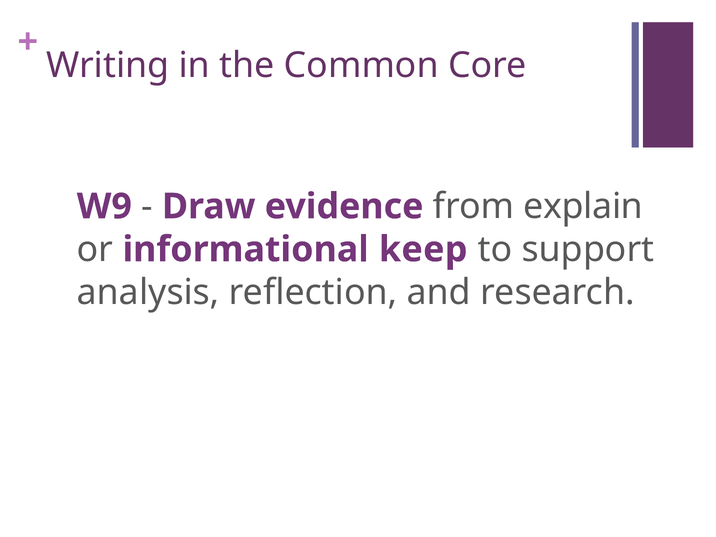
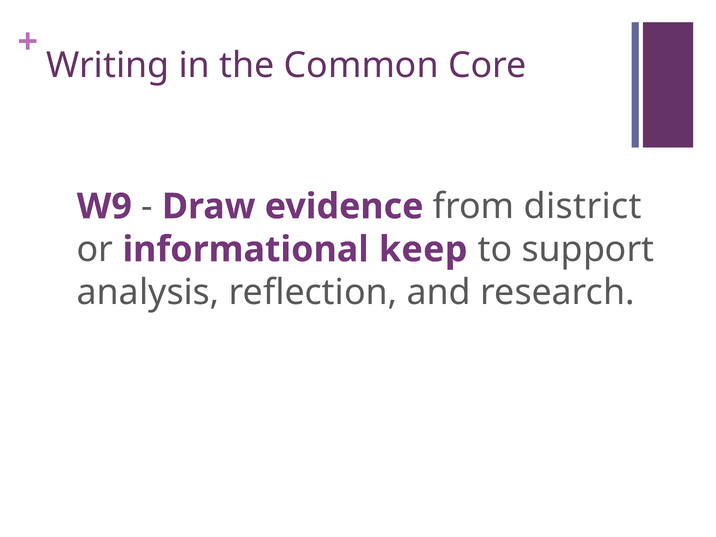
explain: explain -> district
